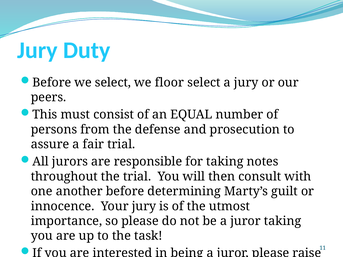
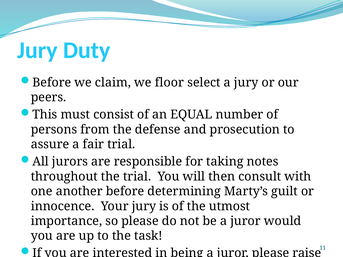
we select: select -> claim
juror taking: taking -> would
